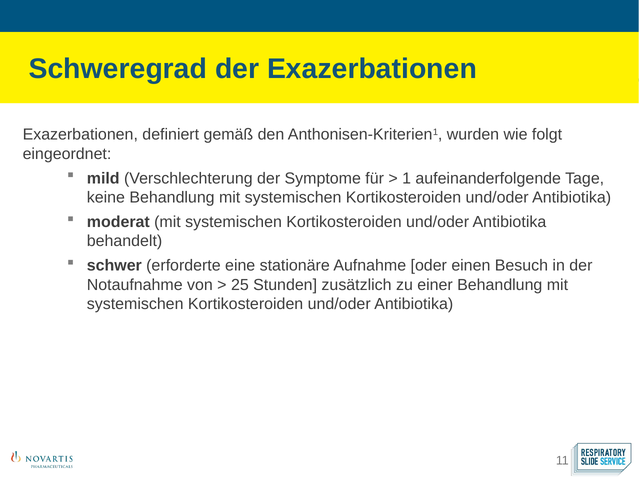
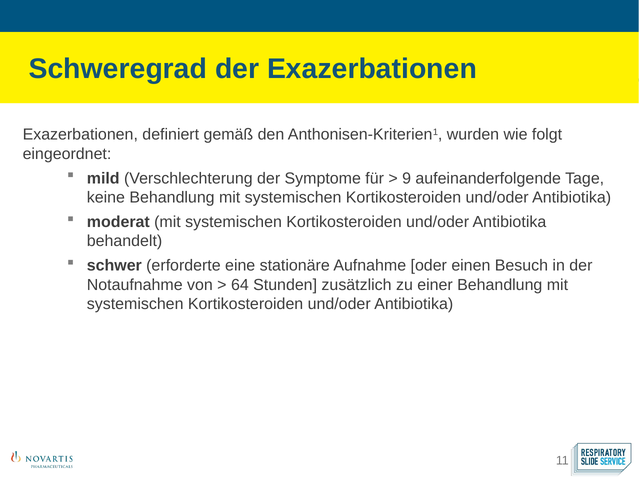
1: 1 -> 9
25: 25 -> 64
